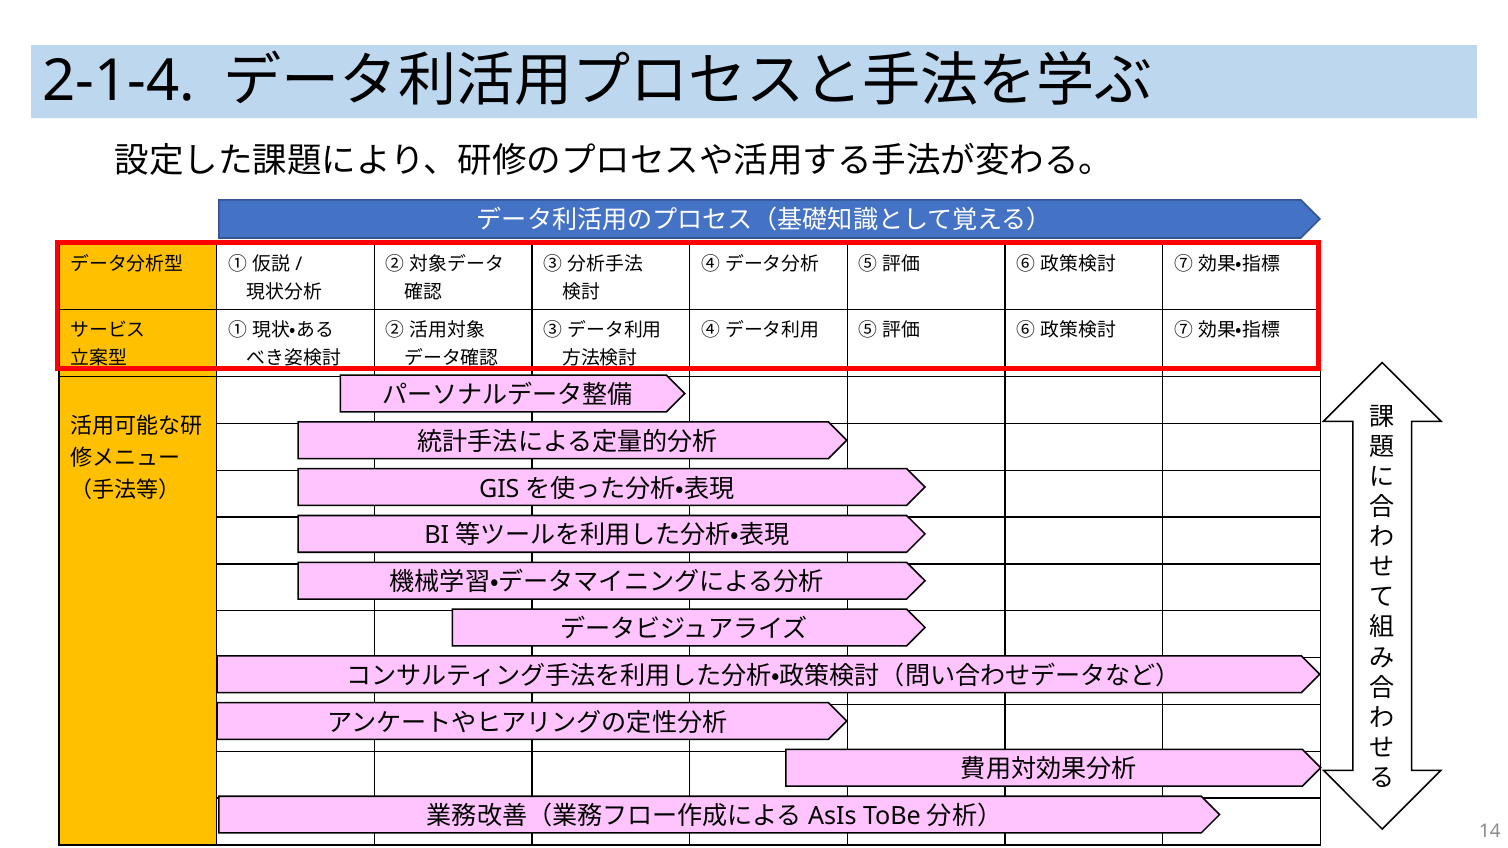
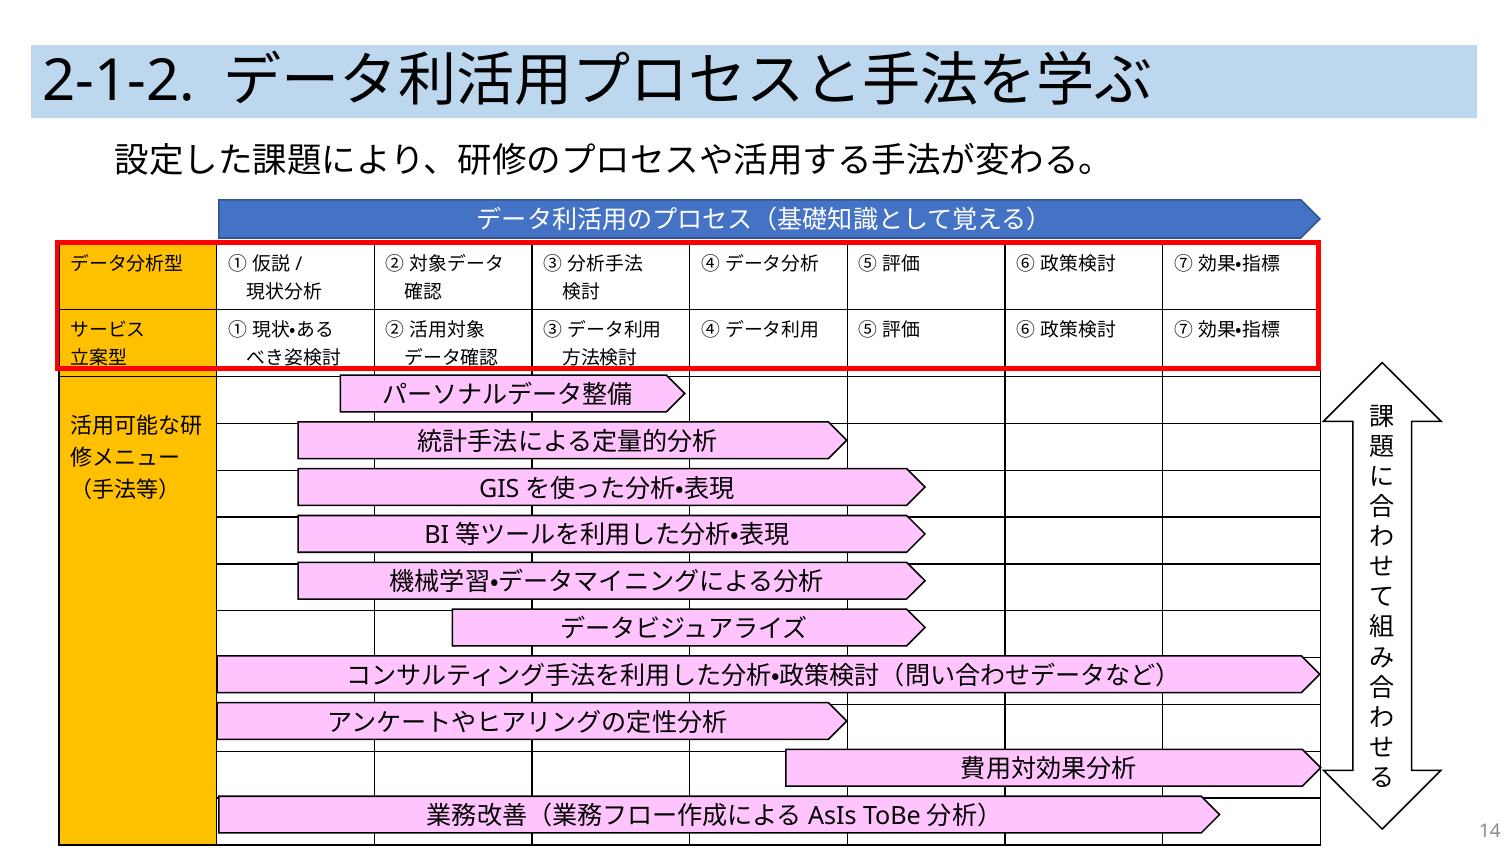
2-1-4: 2-1-4 -> 2-1-2
